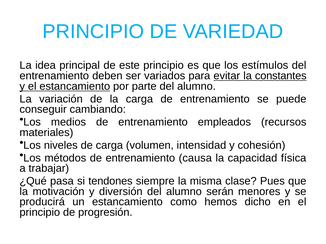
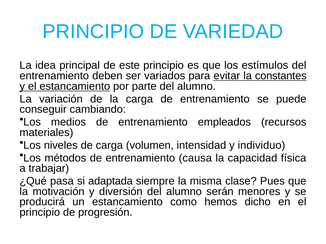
cohesión: cohesión -> individuo
tendones: tendones -> adaptada
